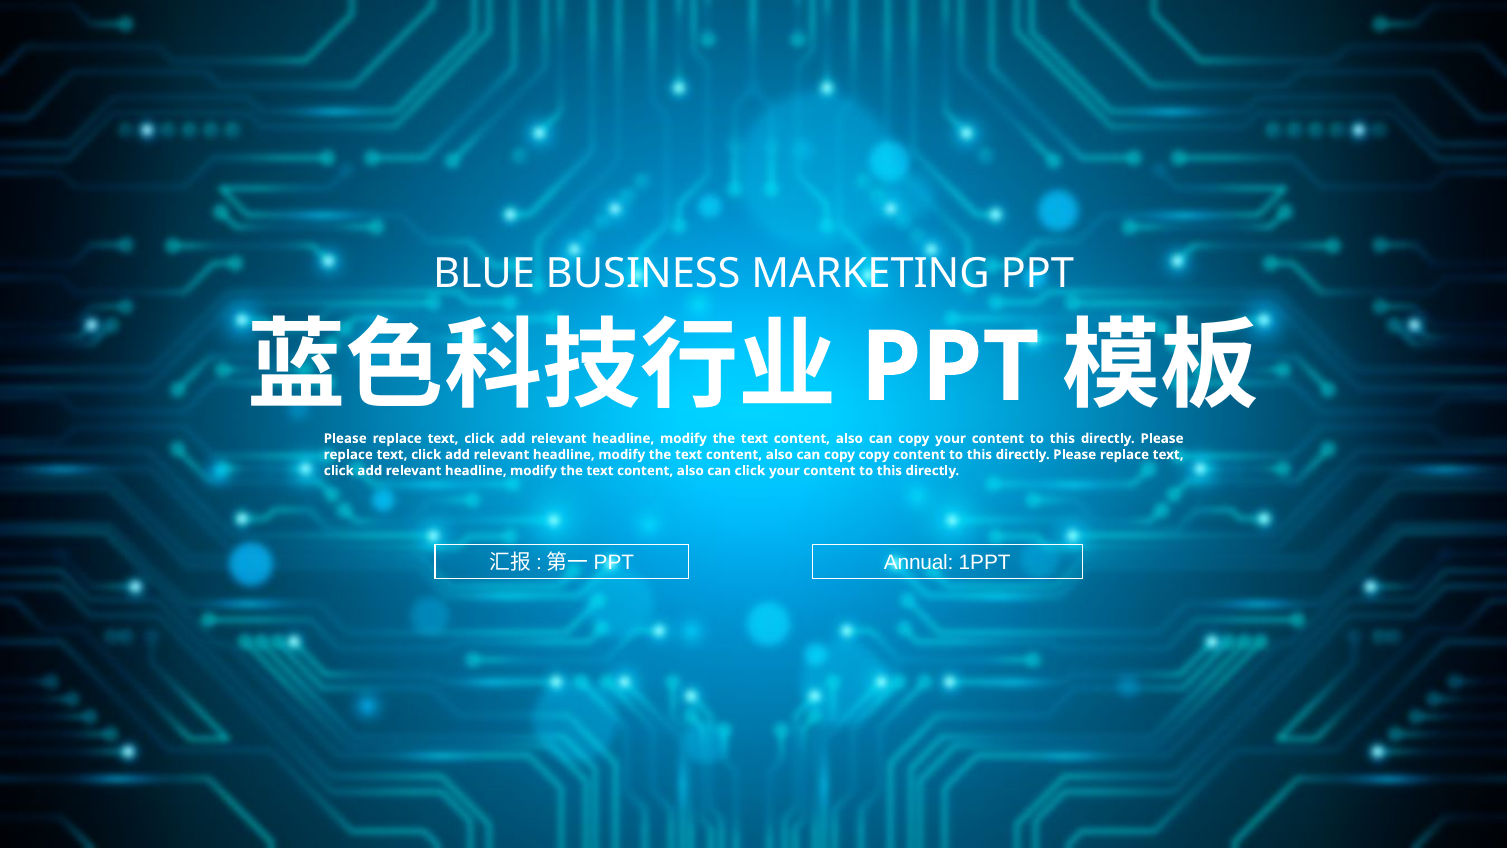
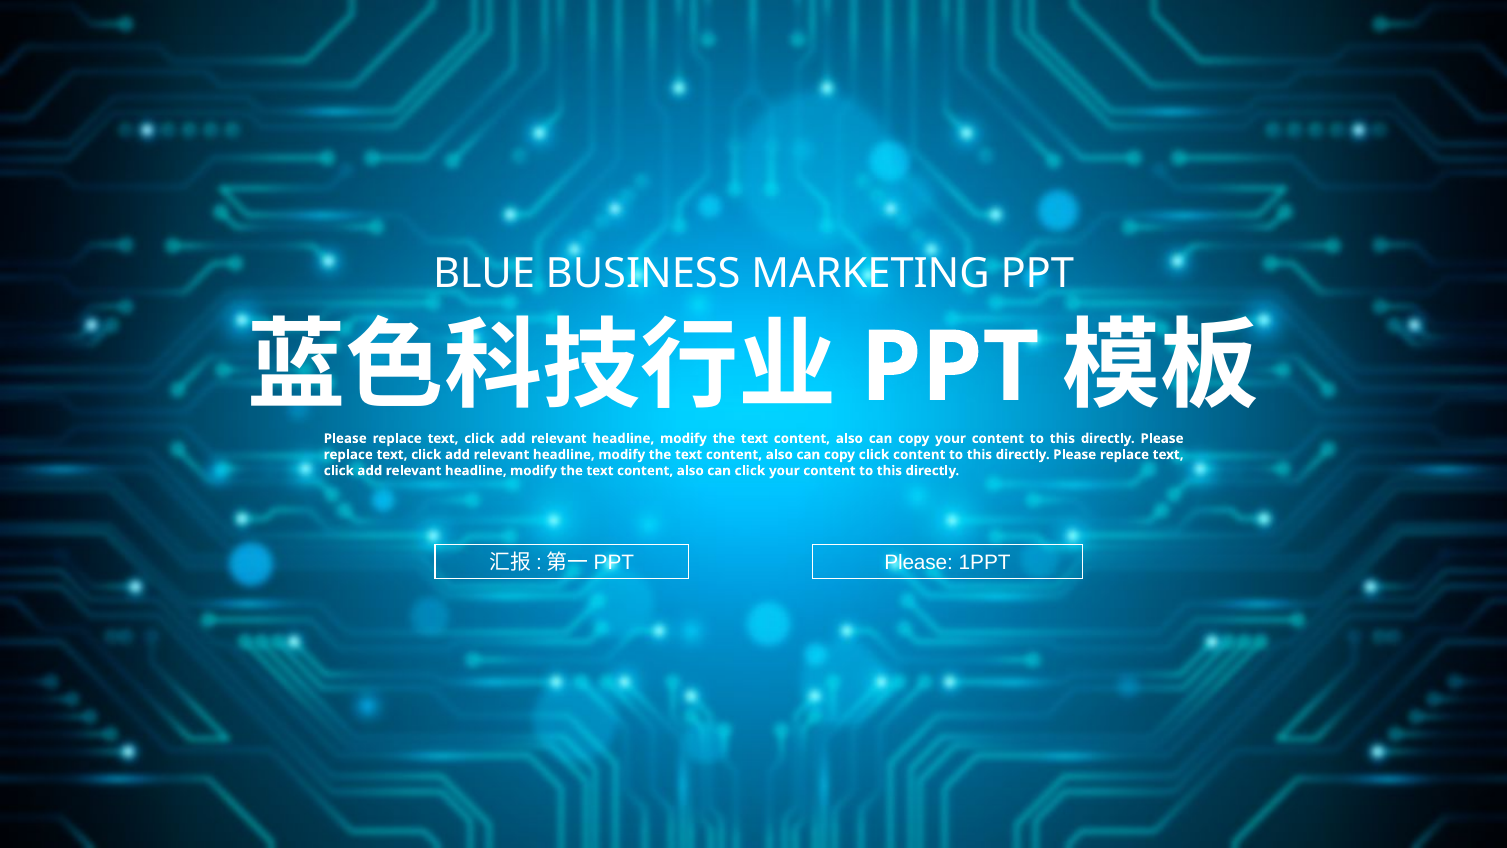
copy copy: copy -> click
Annual at (919, 563): Annual -> Please
